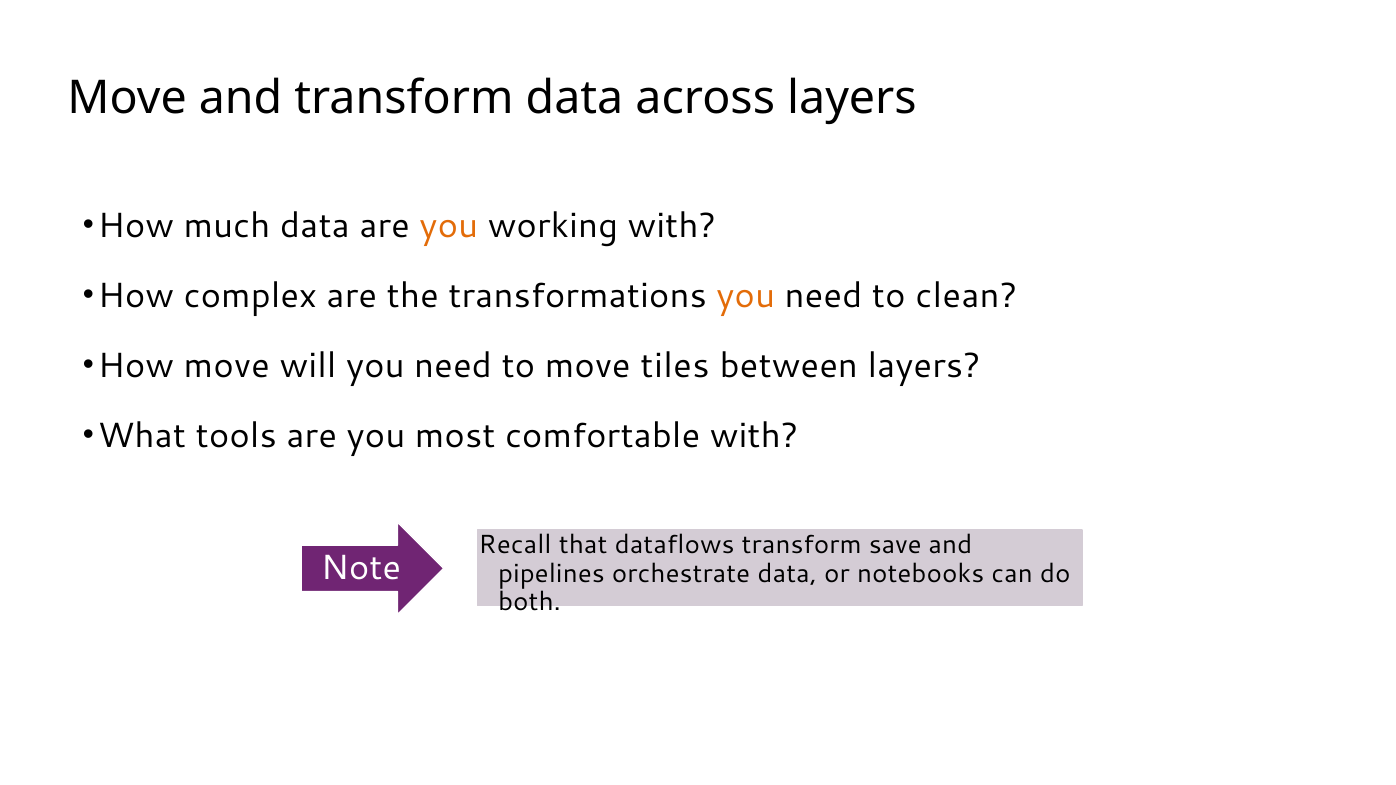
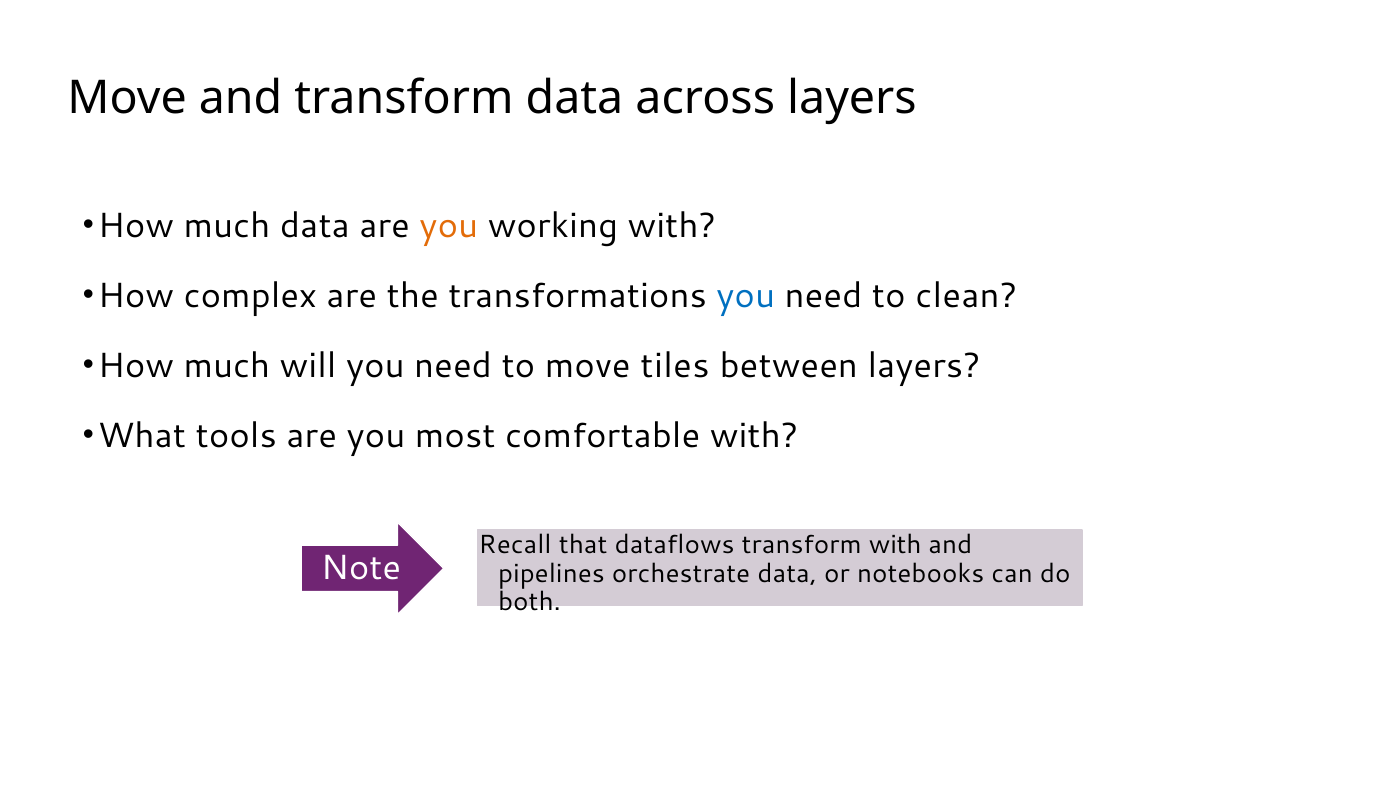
you at (746, 296) colour: orange -> blue
move at (227, 366): move -> much
transform save: save -> with
